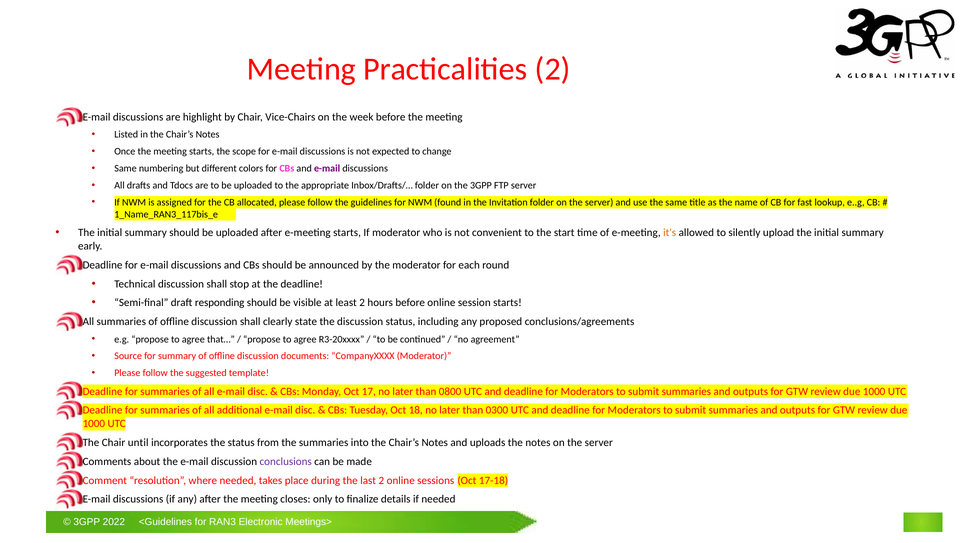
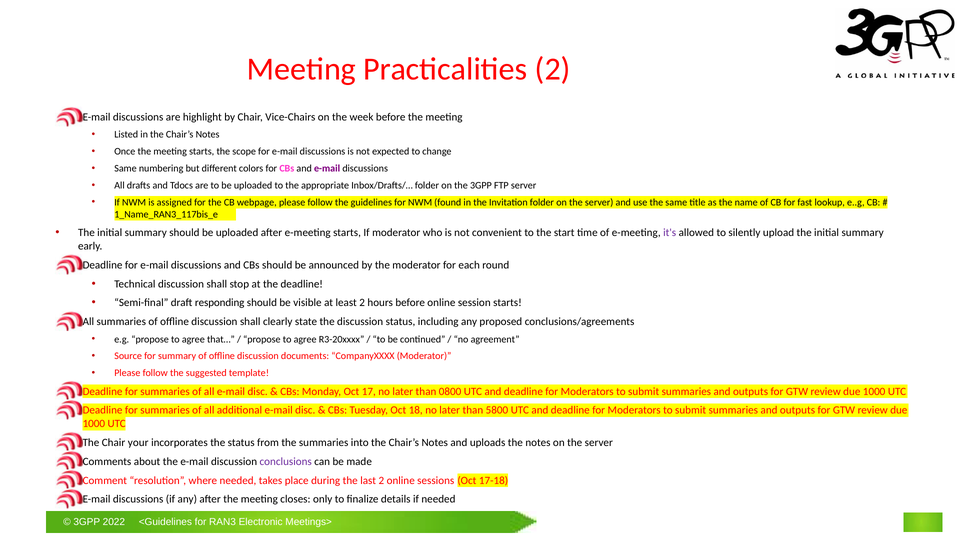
allocated: allocated -> webpage
it's colour: orange -> purple
0300: 0300 -> 5800
until: until -> your
